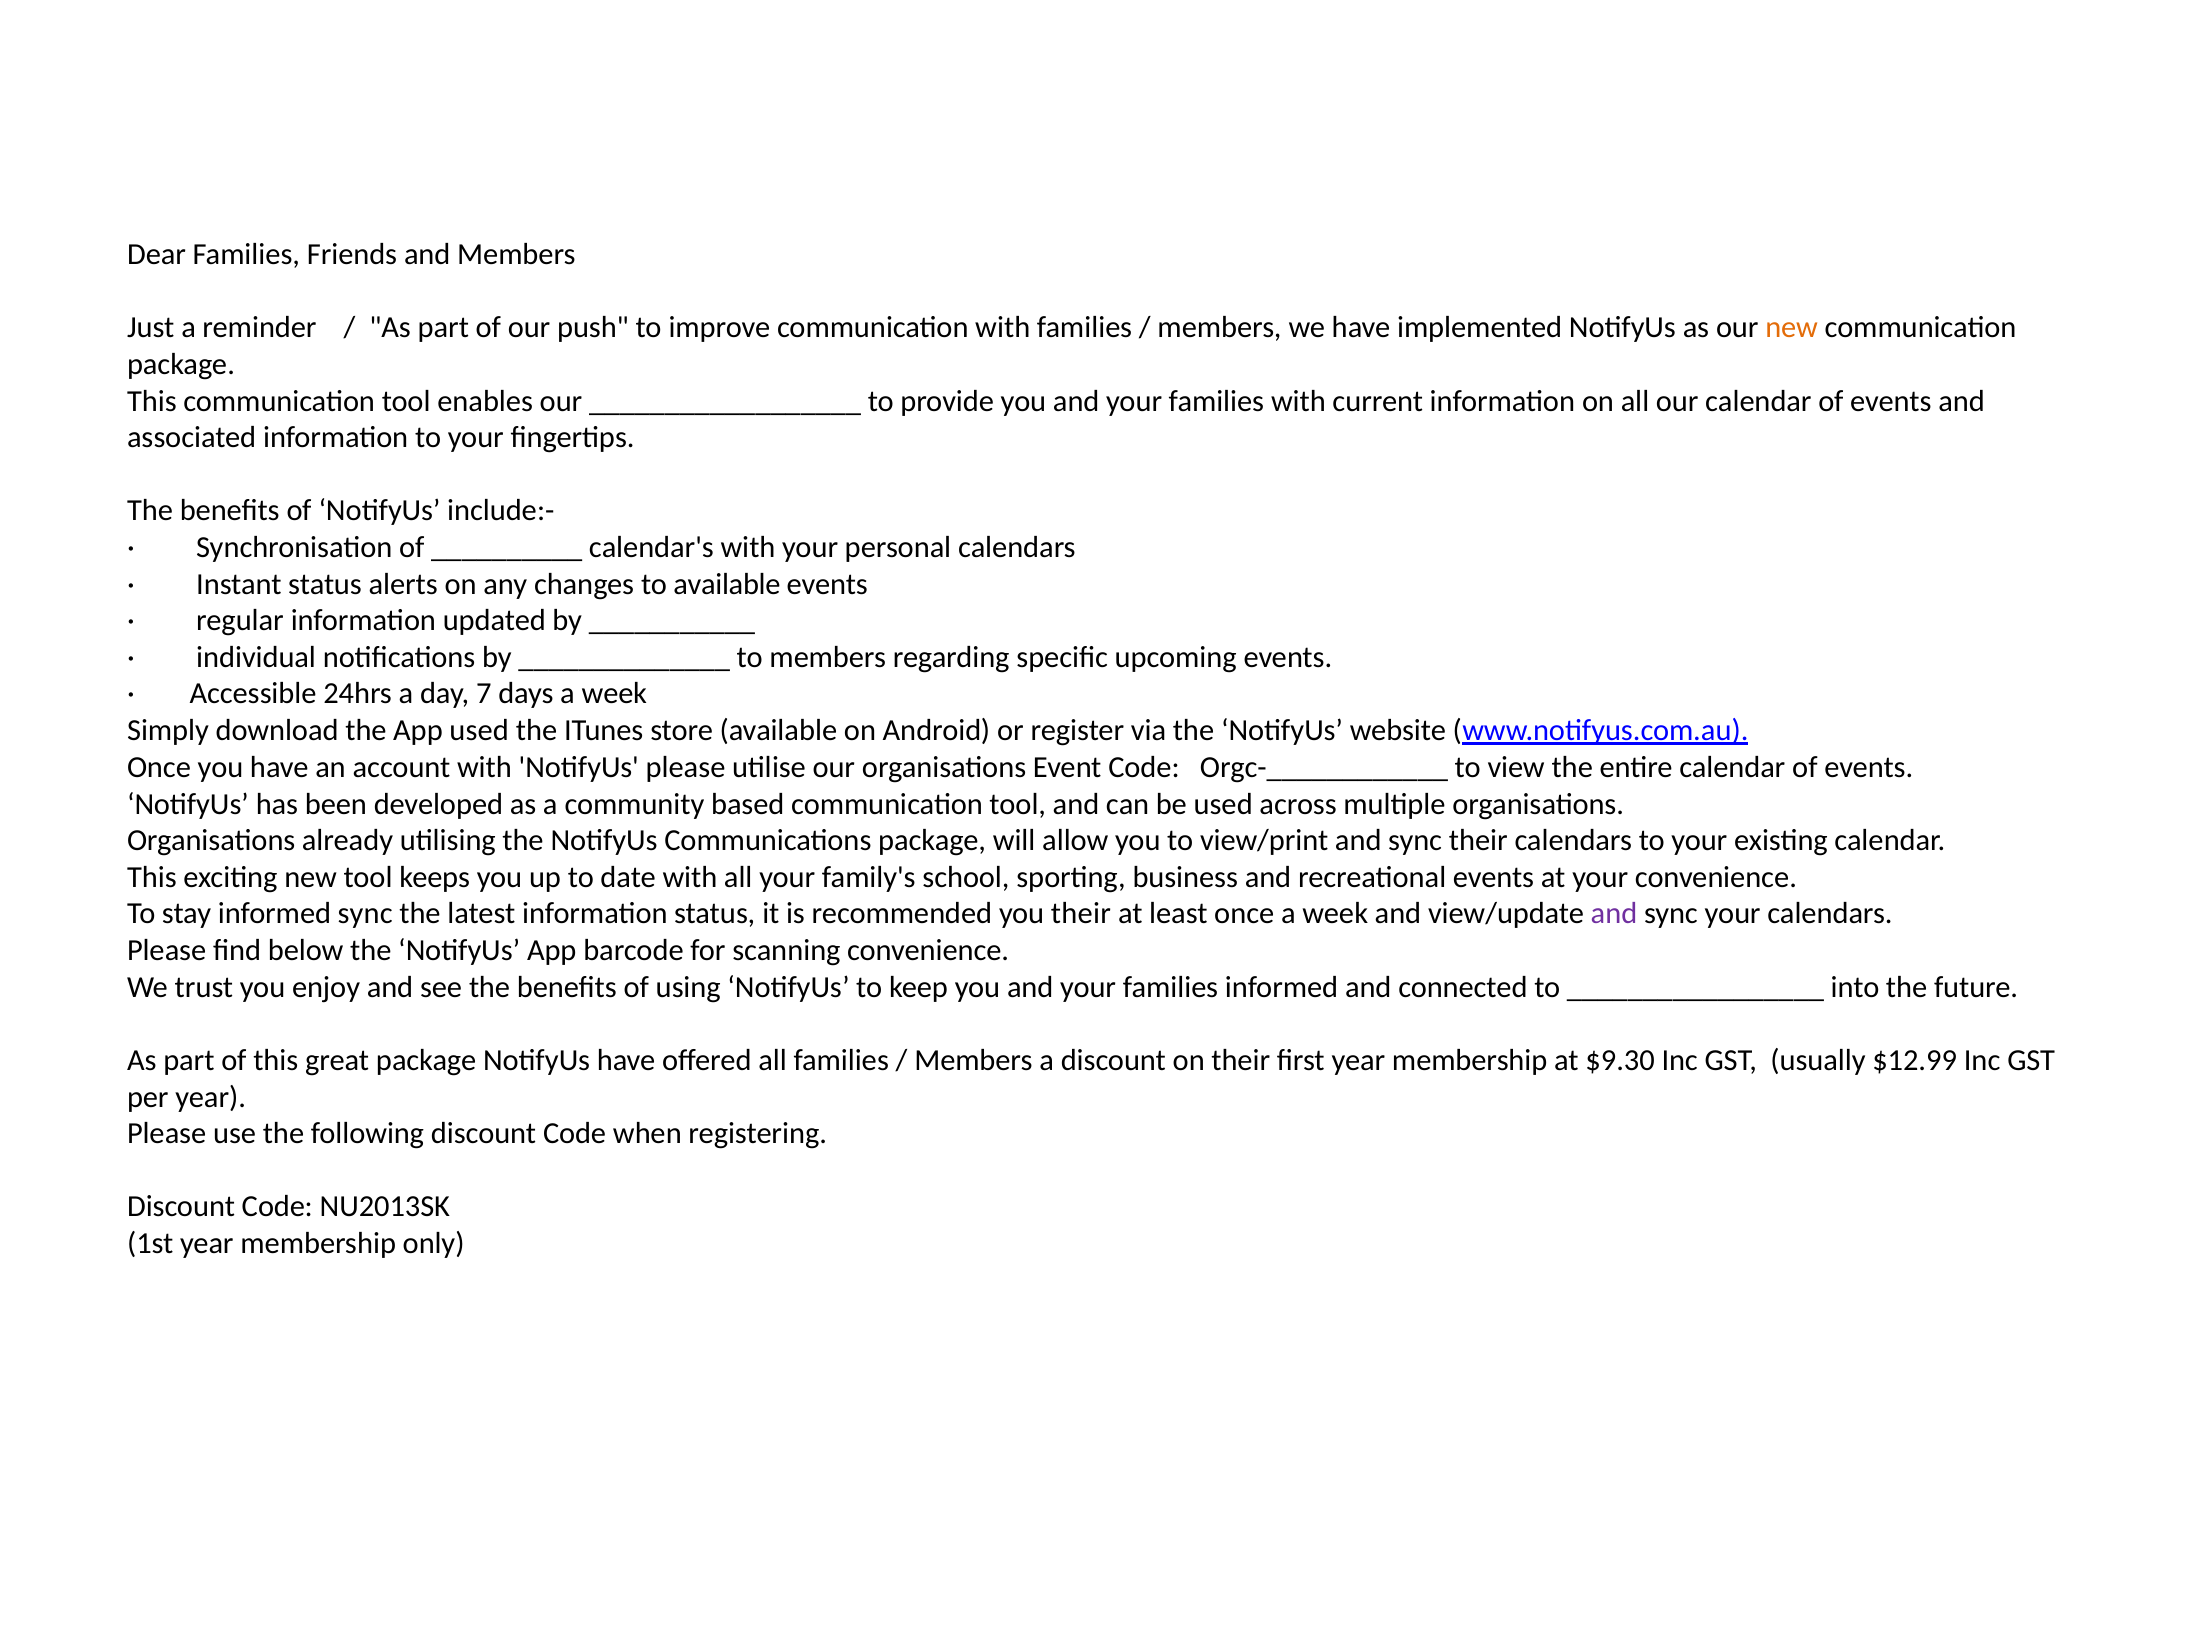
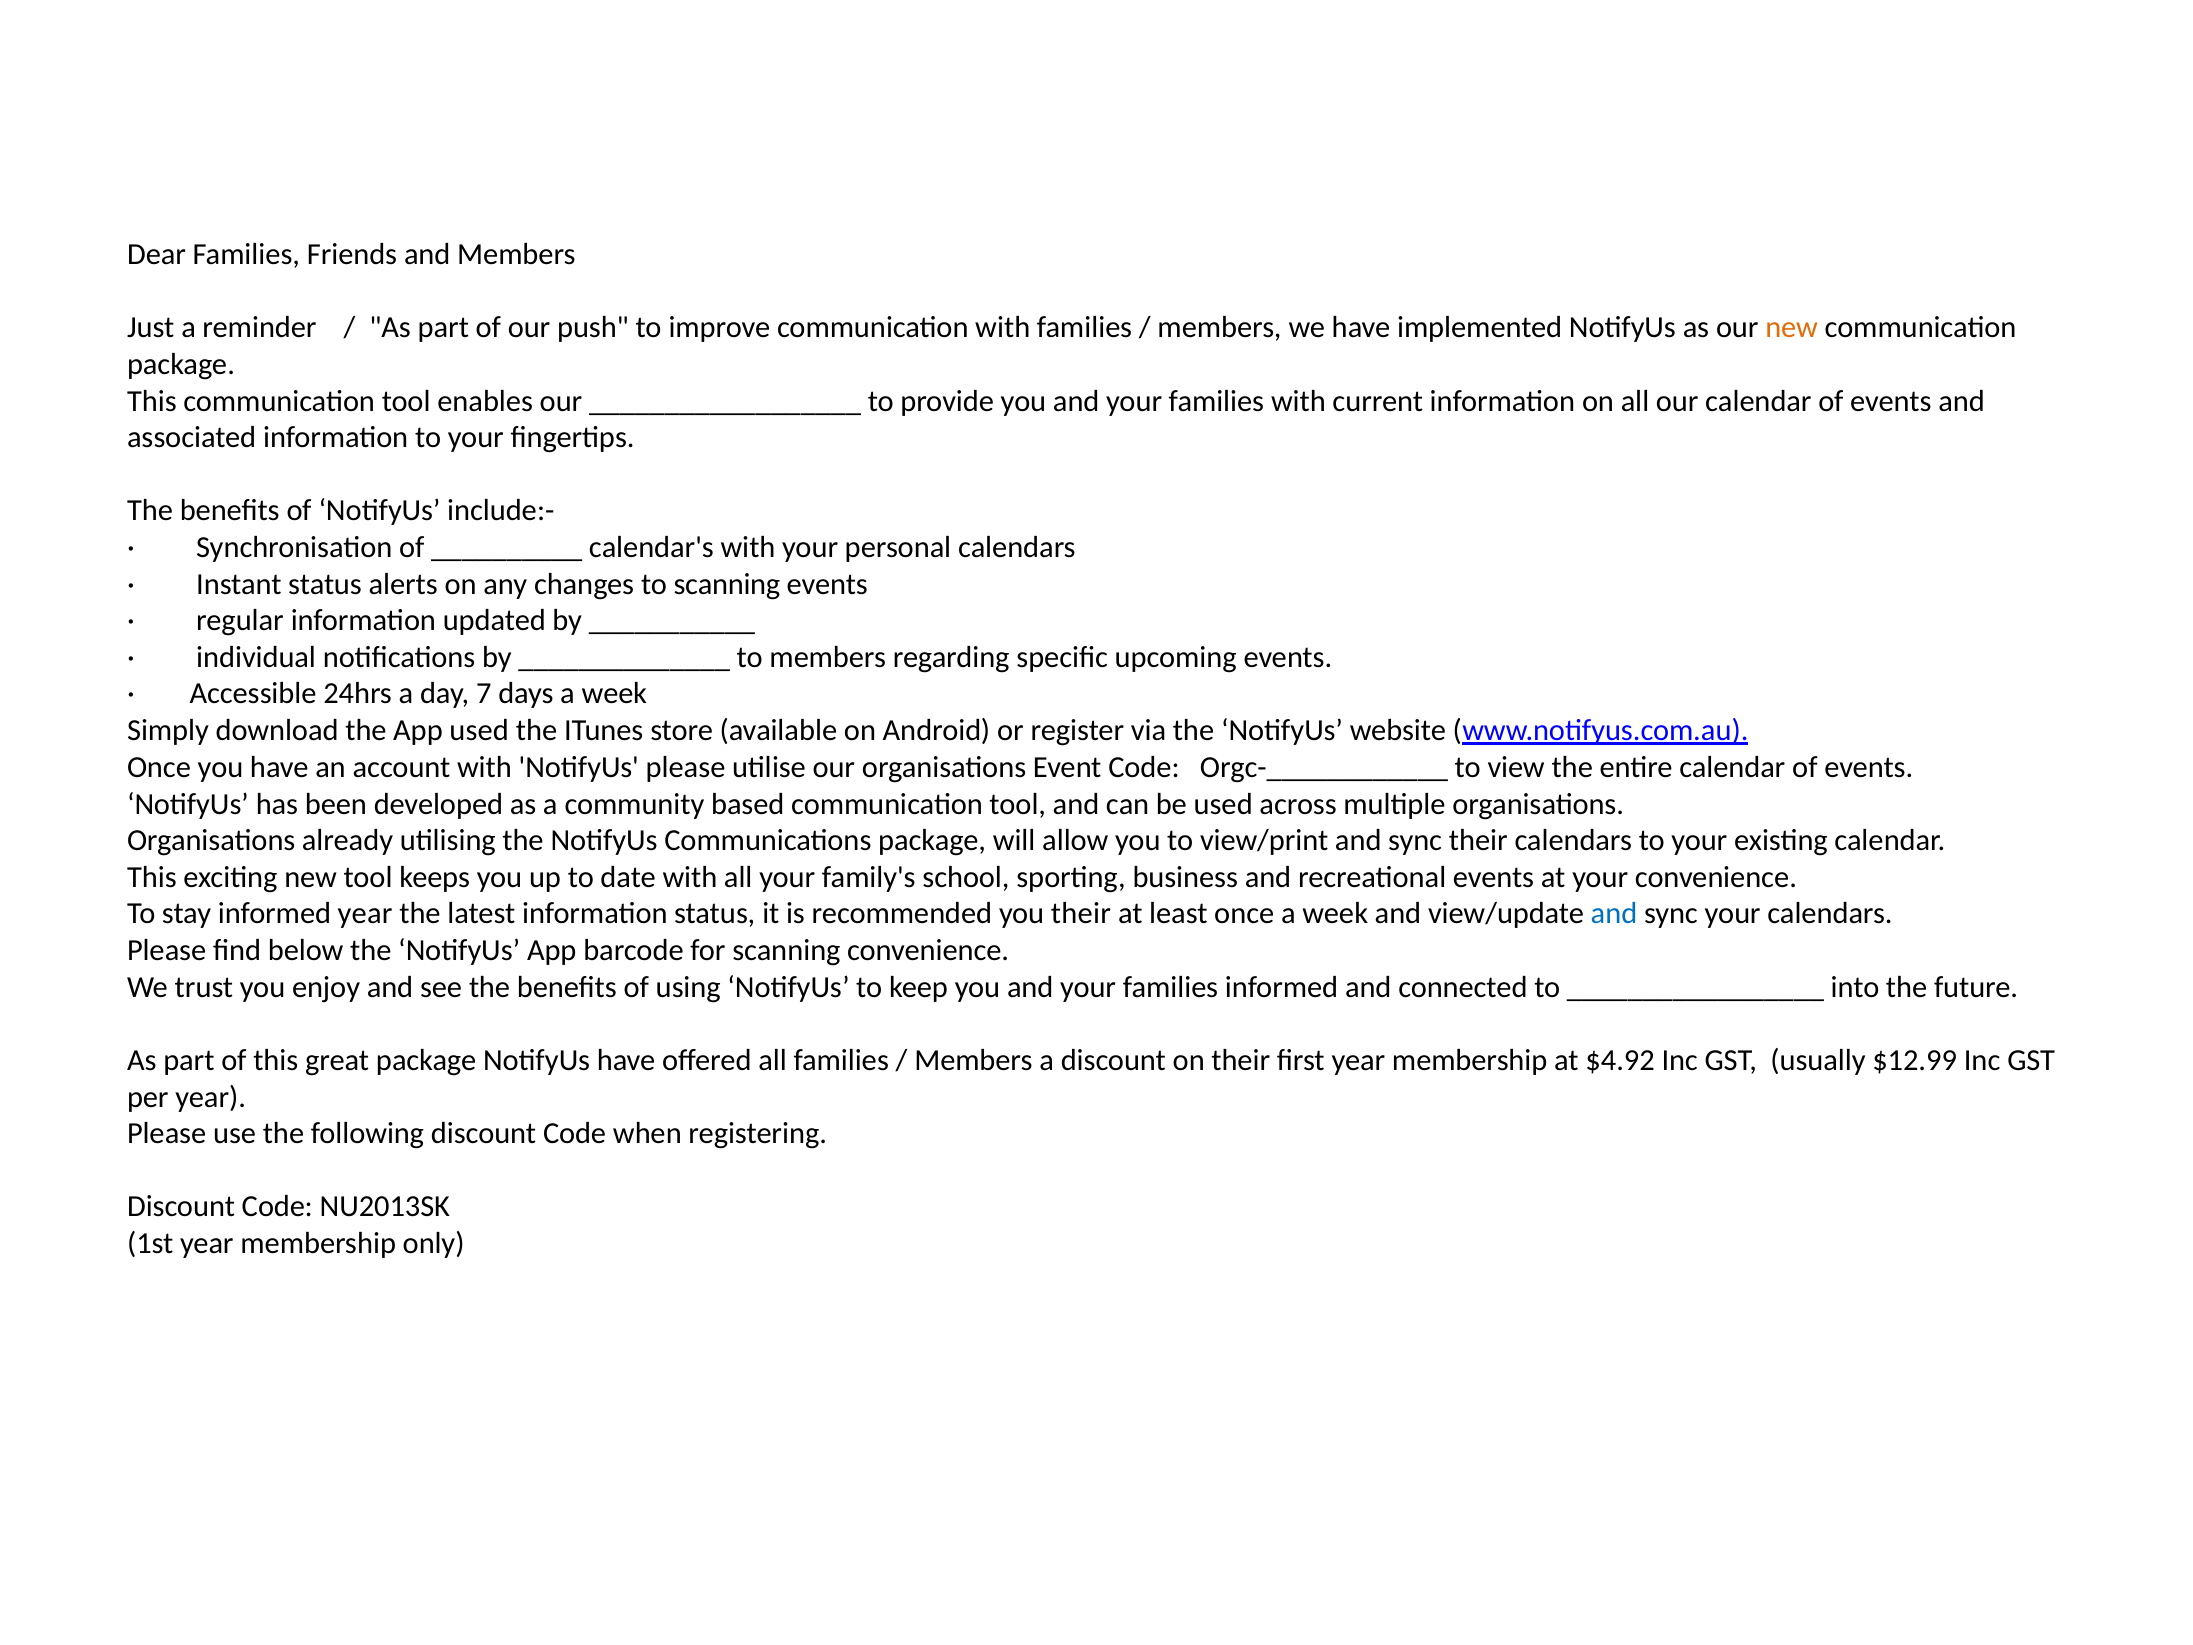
to available: available -> scanning
informed sync: sync -> year
and at (1614, 914) colour: purple -> blue
$9.30: $9.30 -> $4.92
